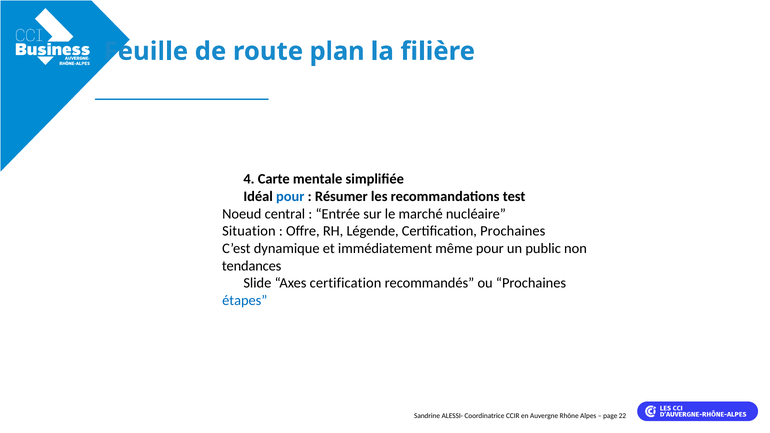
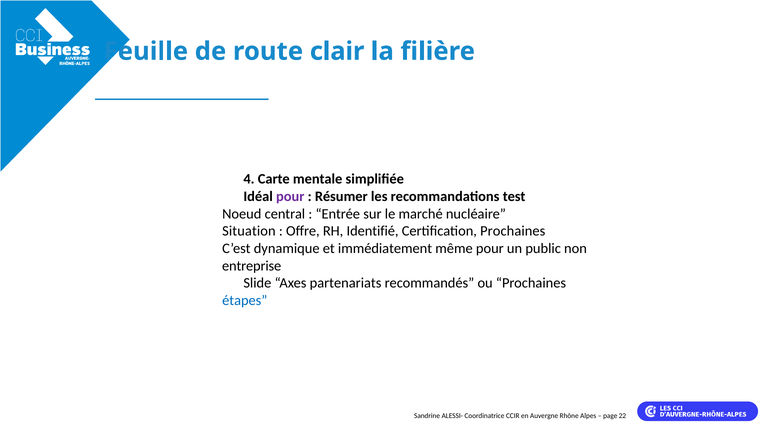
plan: plan -> clair
pour at (290, 197) colour: blue -> purple
Légende: Légende -> Identifié
tendances: tendances -> entreprise
Axes certification: certification -> partenariats
